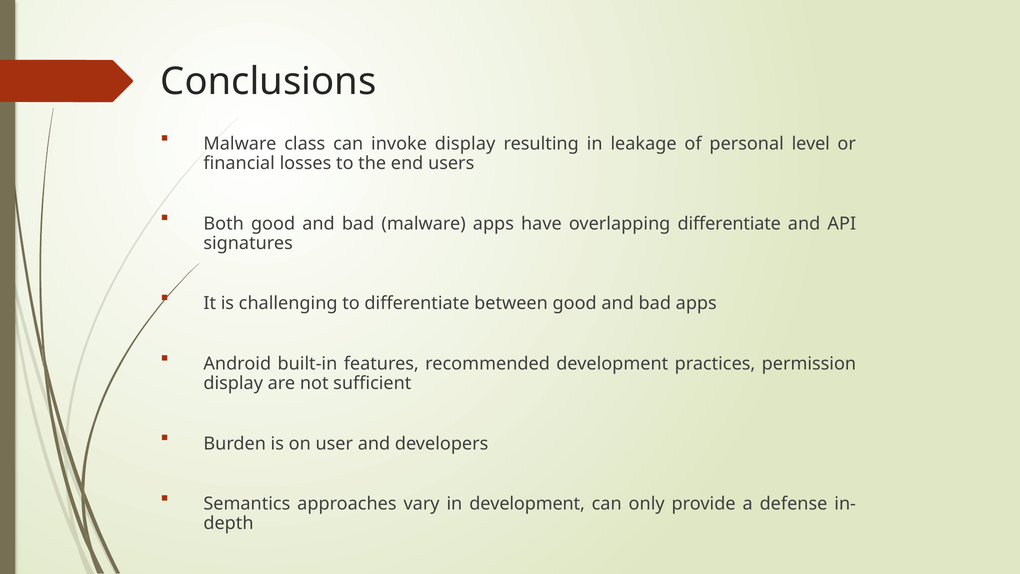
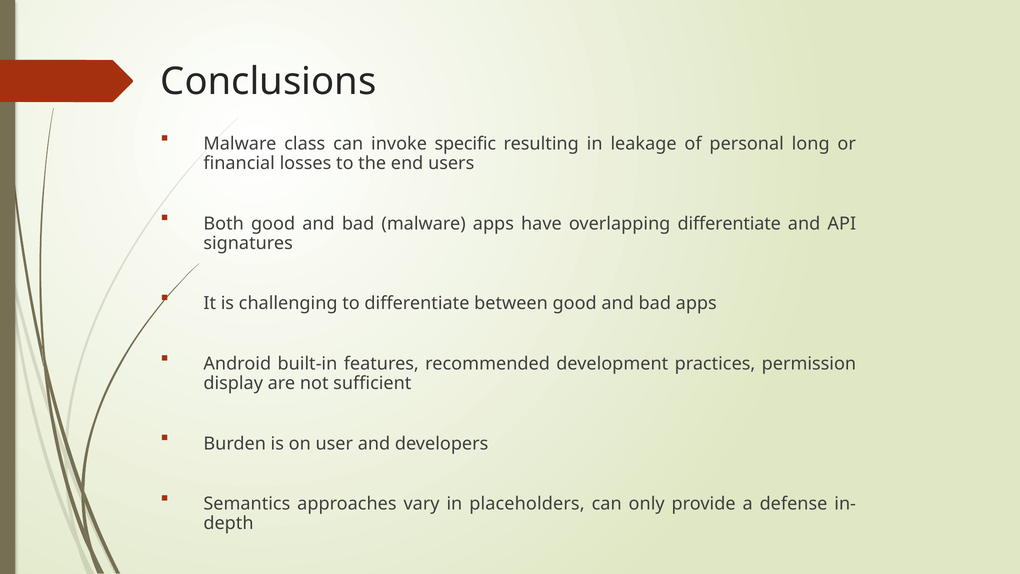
invoke display: display -> specific
level: level -> long
in development: development -> placeholders
